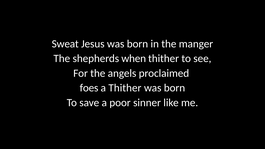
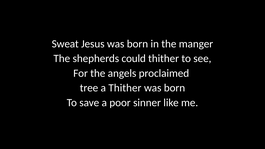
when: when -> could
foes: foes -> tree
